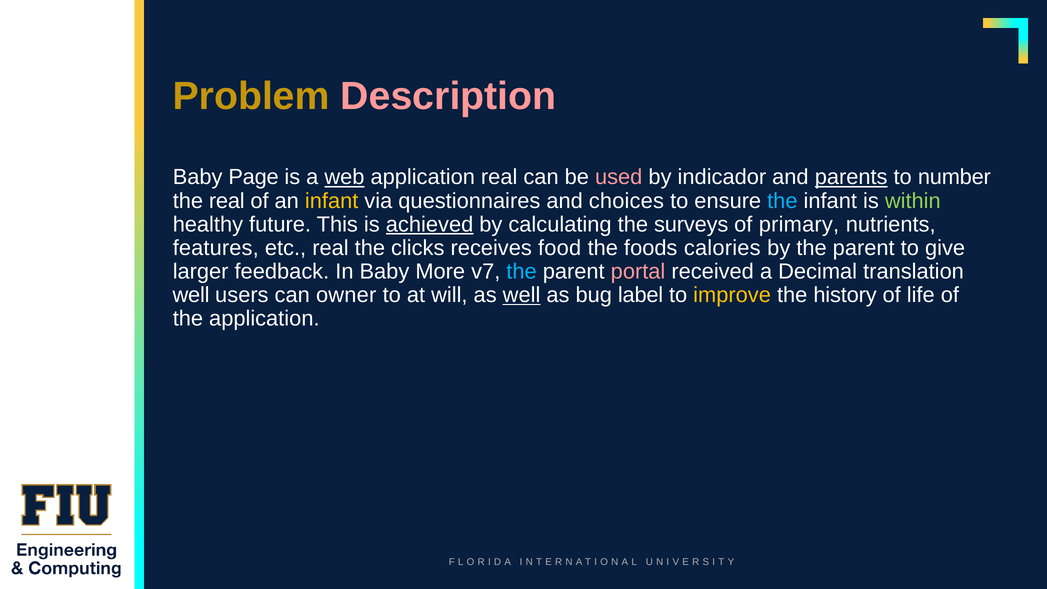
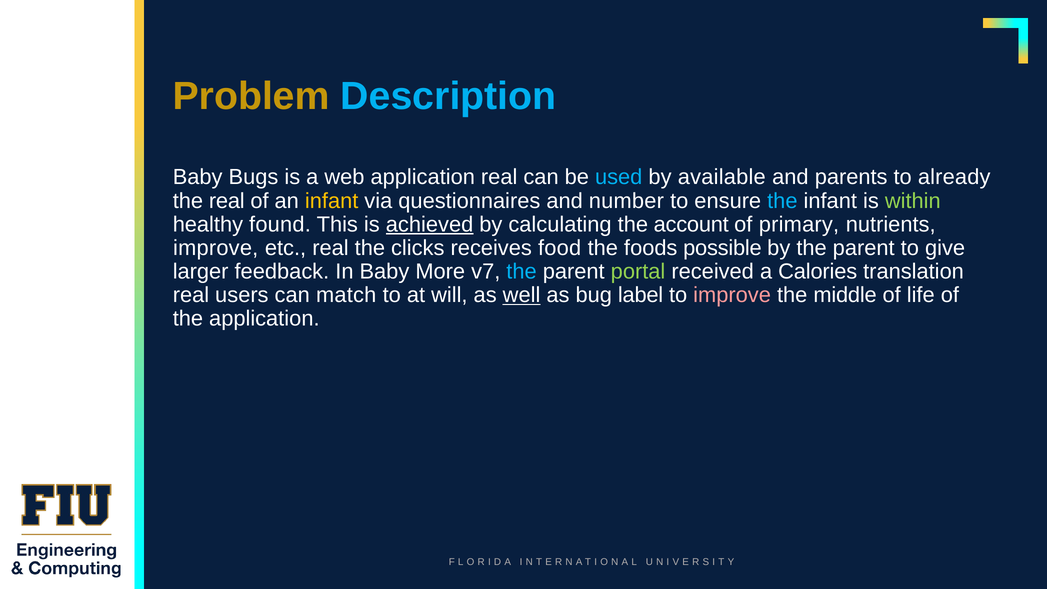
Description colour: pink -> light blue
Page: Page -> Bugs
web underline: present -> none
used colour: pink -> light blue
indicador: indicador -> available
parents underline: present -> none
number: number -> already
choices: choices -> number
future: future -> found
surveys: surveys -> account
features at (216, 248): features -> improve
calories: calories -> possible
portal colour: pink -> light green
Decimal: Decimal -> Calories
well at (191, 295): well -> real
owner: owner -> match
improve at (732, 295) colour: yellow -> pink
history: history -> middle
